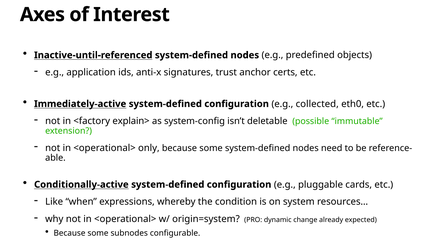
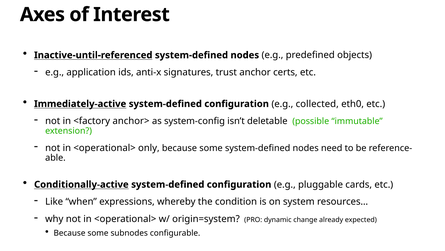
explain>: explain> -> anchor>
